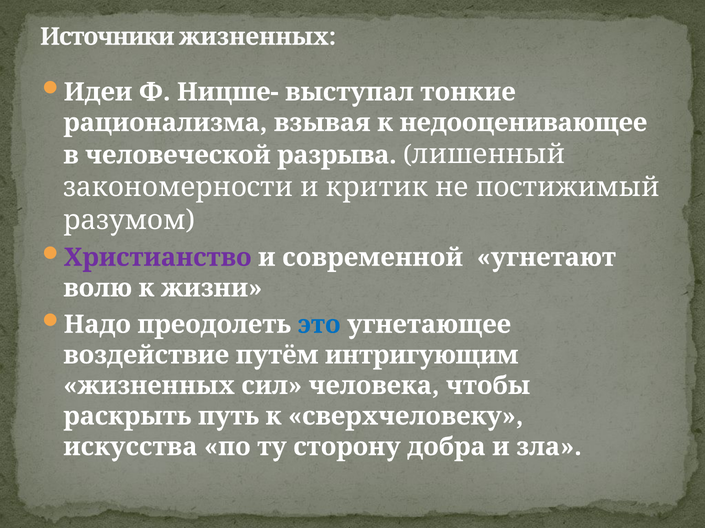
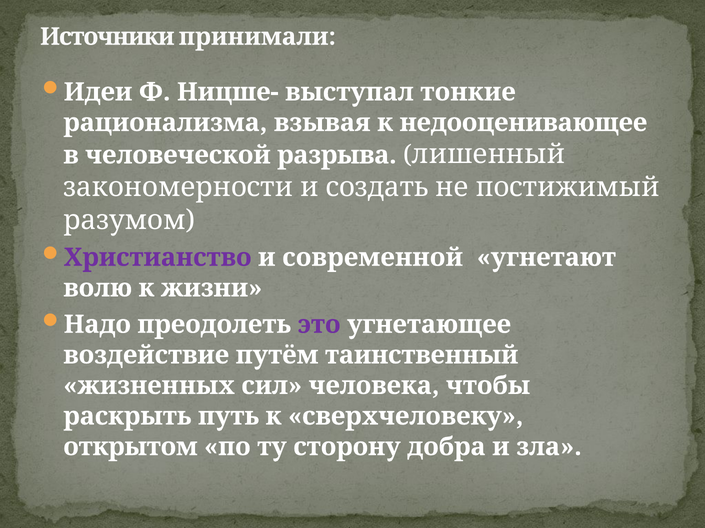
Источники жизненных: жизненных -> принимали
критик: критик -> создать
это colour: blue -> purple
интригующим: интригующим -> таинственный
искусства: искусства -> открытом
